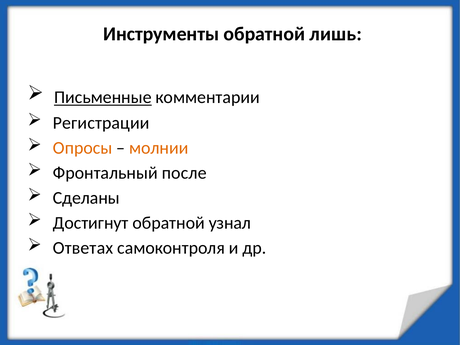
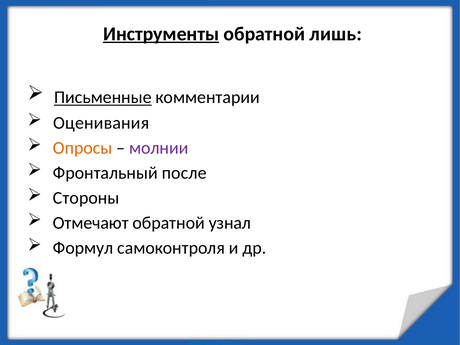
Инструменты underline: none -> present
Регистрации: Регистрации -> Оценивания
молнии colour: orange -> purple
Сделаны: Сделаны -> Стороны
Достигнут: Достигнут -> Отмечают
Ответах: Ответах -> Формул
